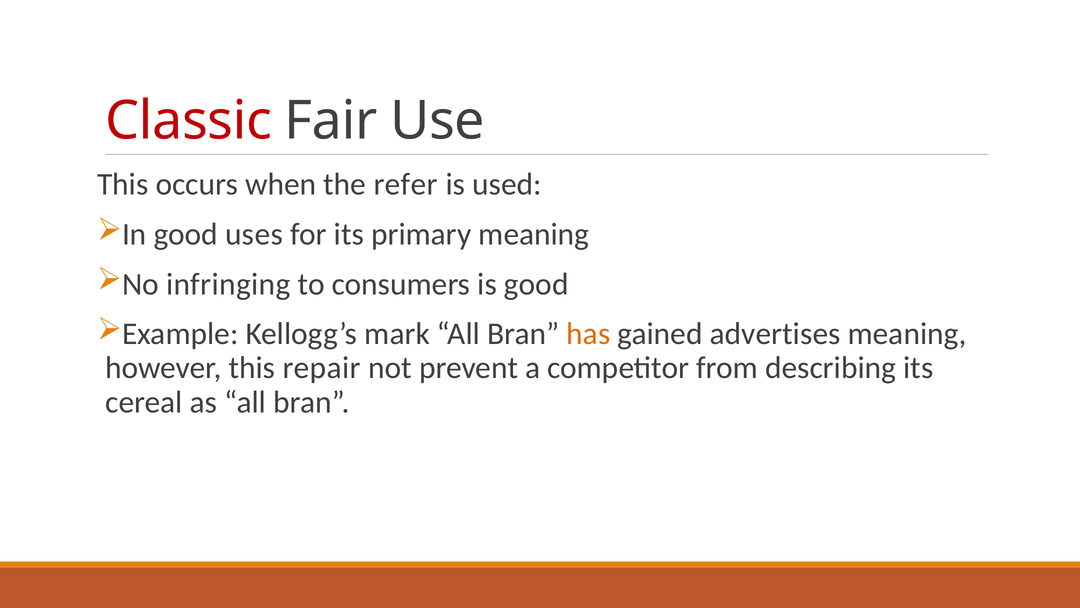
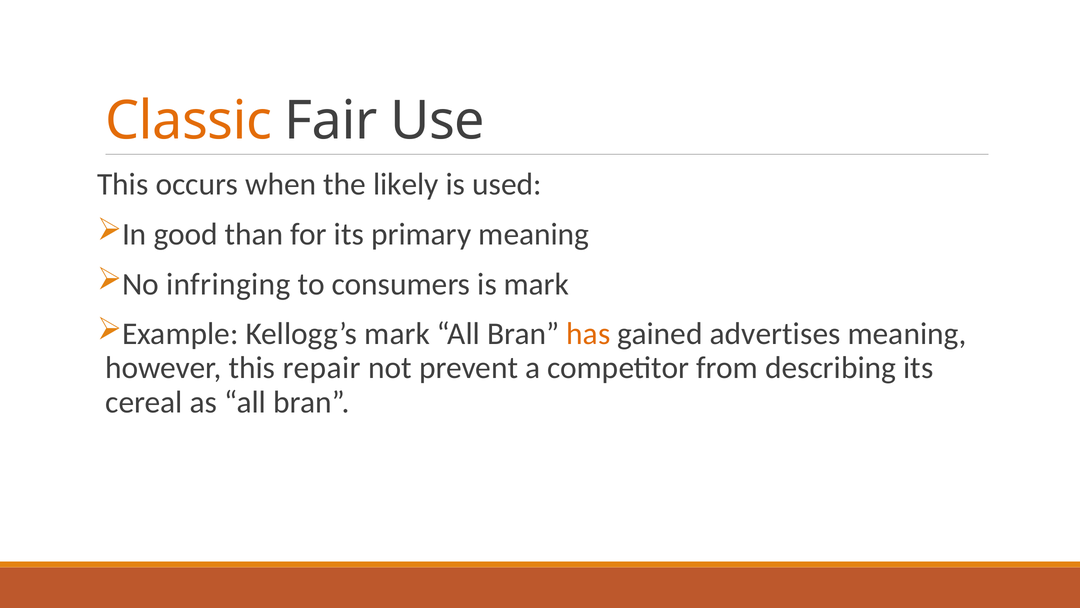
Classic colour: red -> orange
refer: refer -> likely
uses: uses -> than
is good: good -> mark
